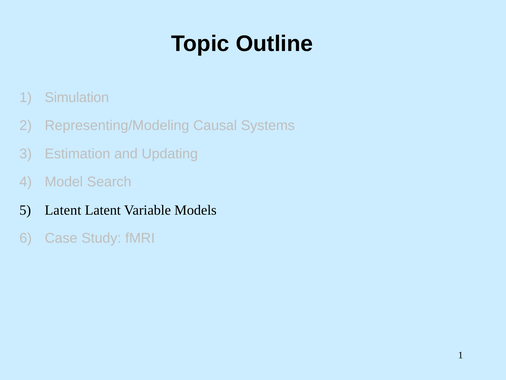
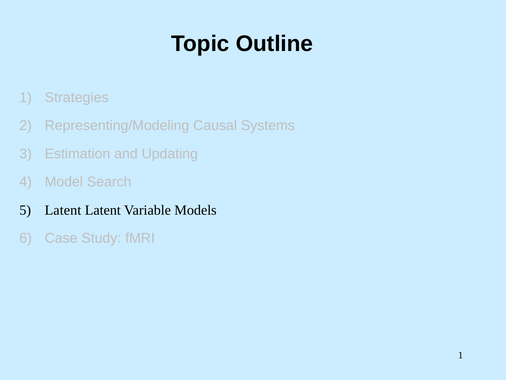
Simulation: Simulation -> Strategies
